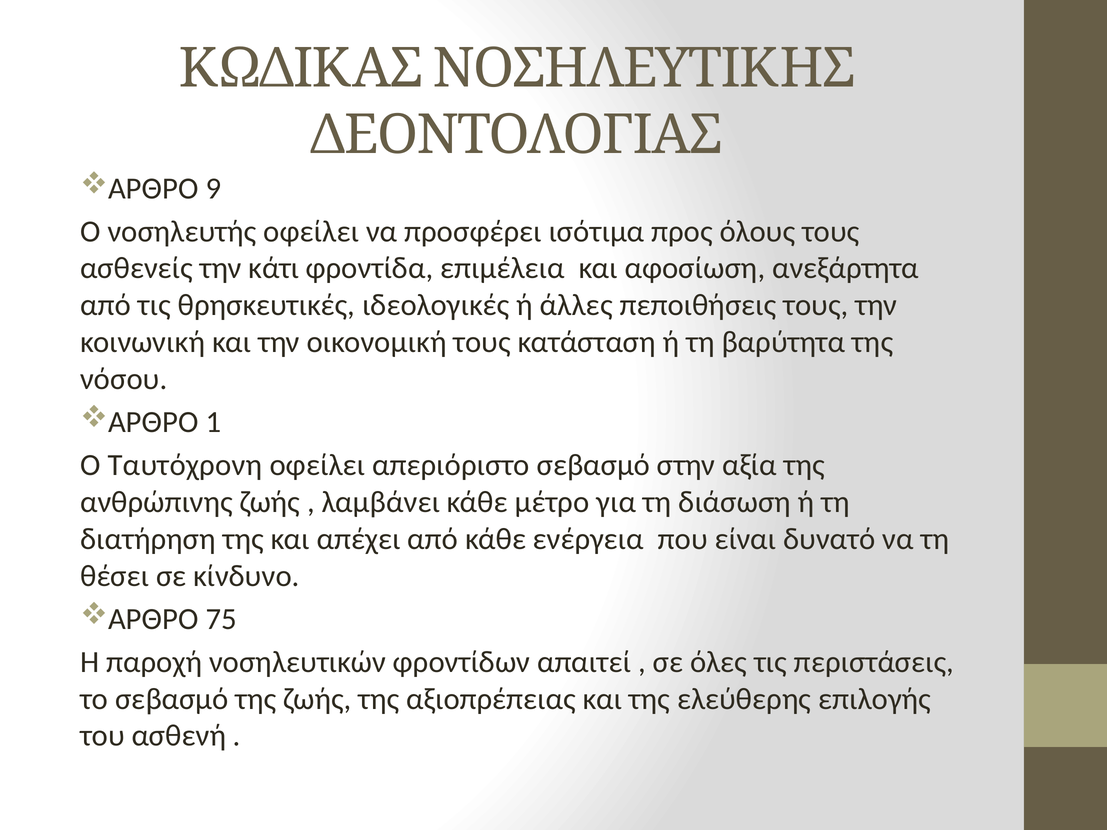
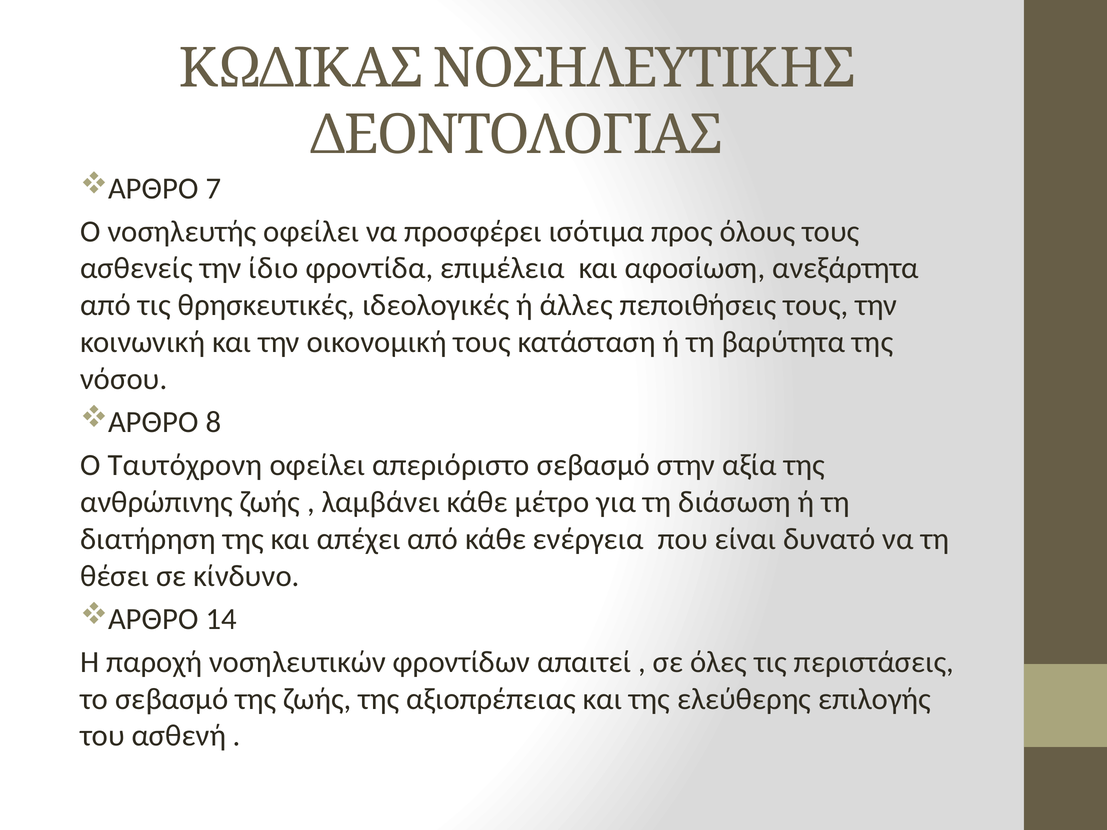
9: 9 -> 7
κάτι: κάτι -> ίδιο
1: 1 -> 8
75: 75 -> 14
